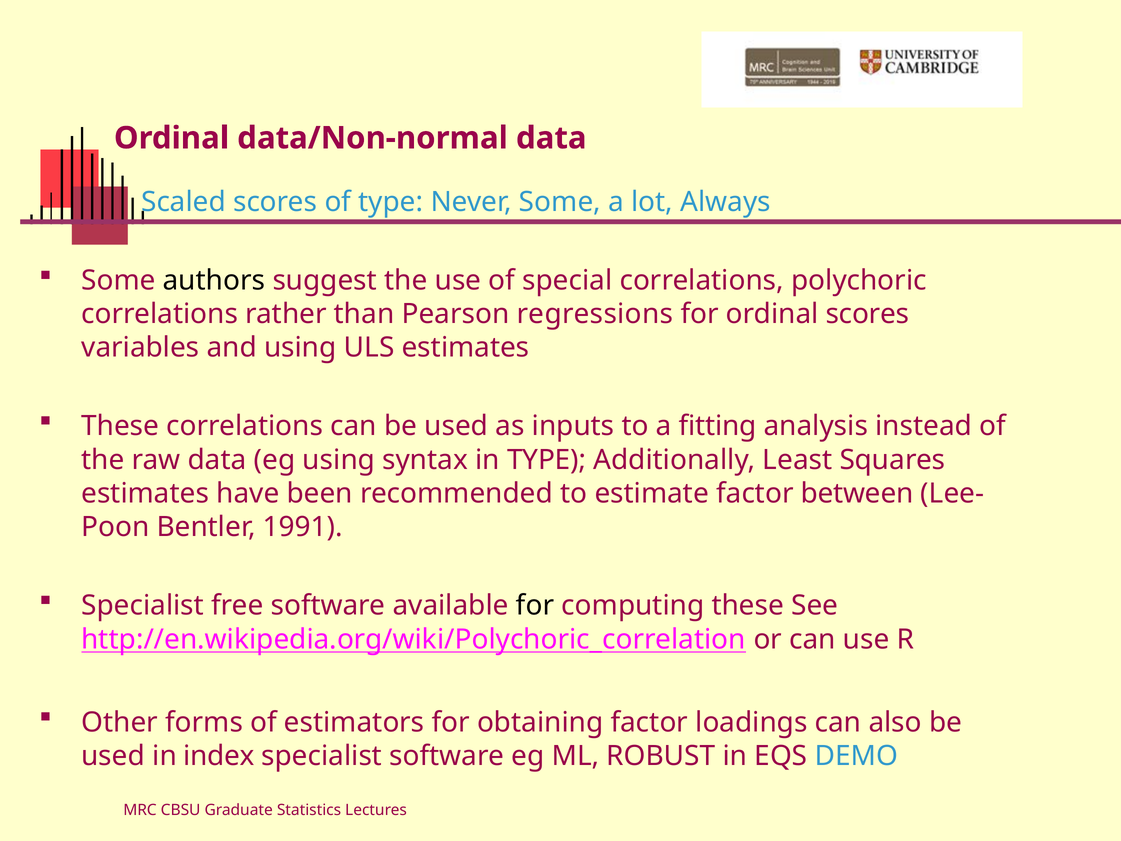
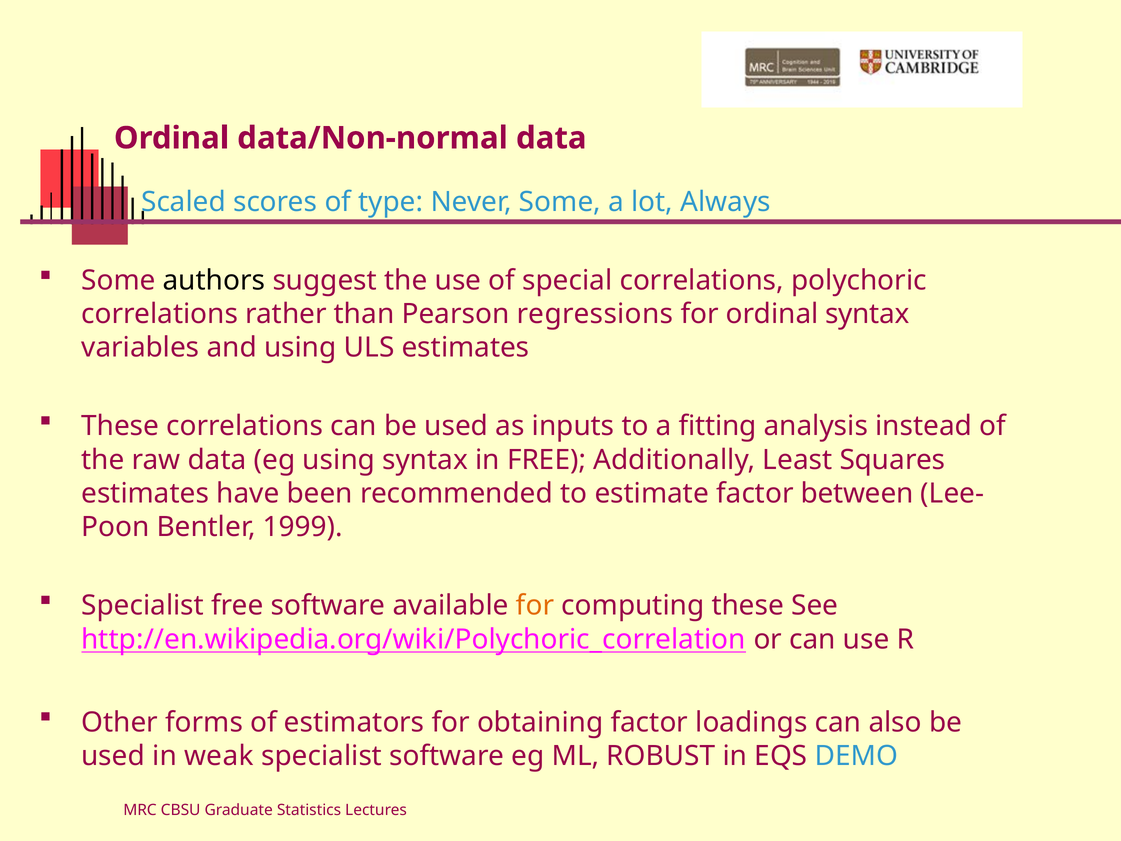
ordinal scores: scores -> syntax
in TYPE: TYPE -> FREE
1991: 1991 -> 1999
for at (535, 605) colour: black -> orange
index: index -> weak
